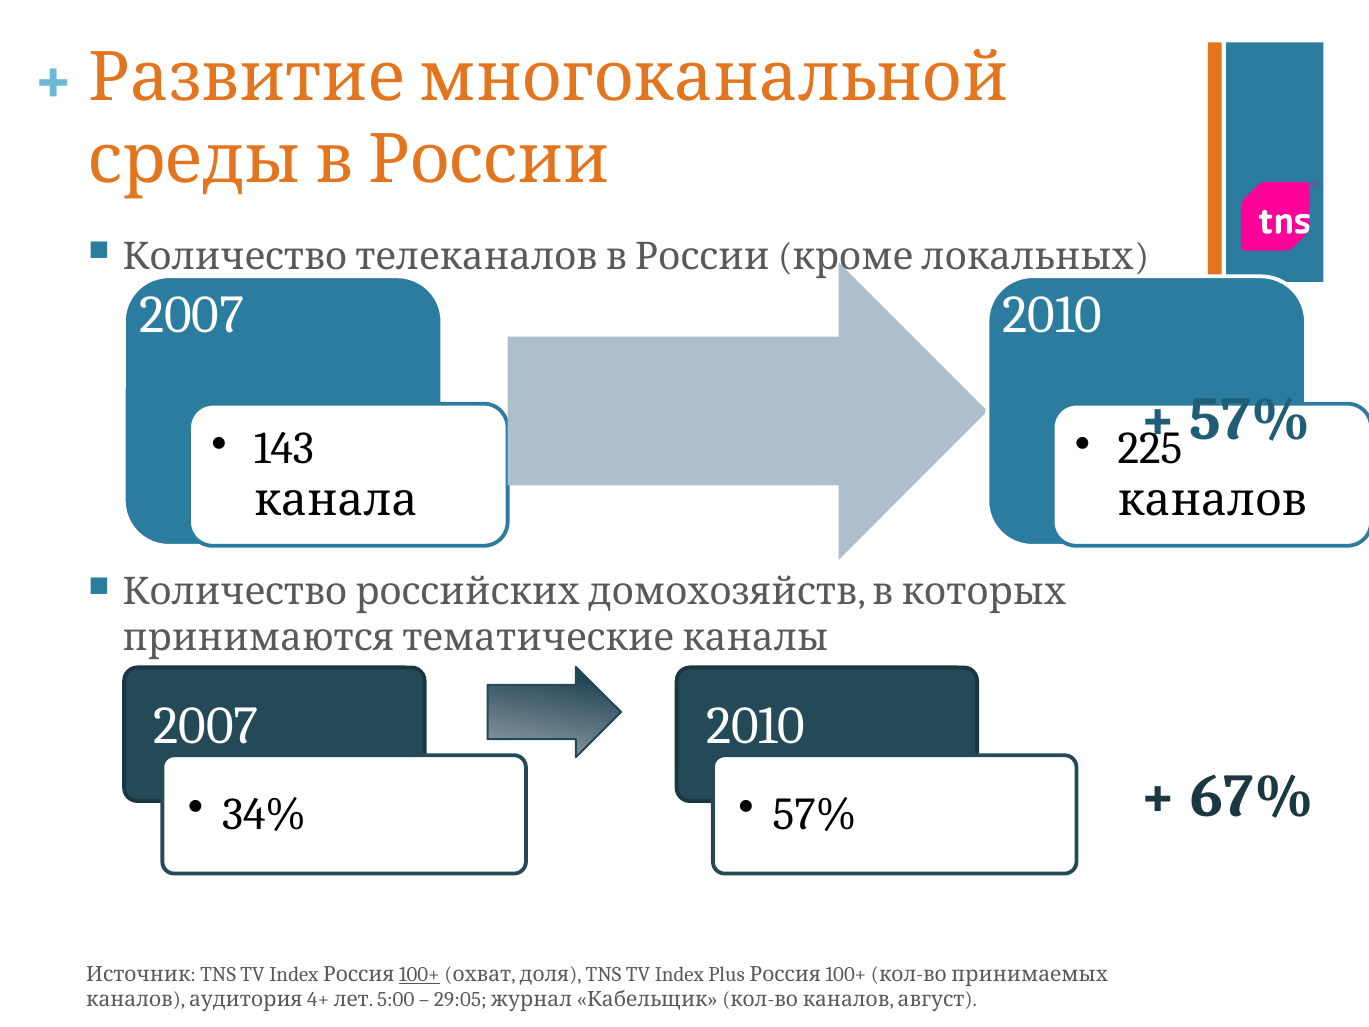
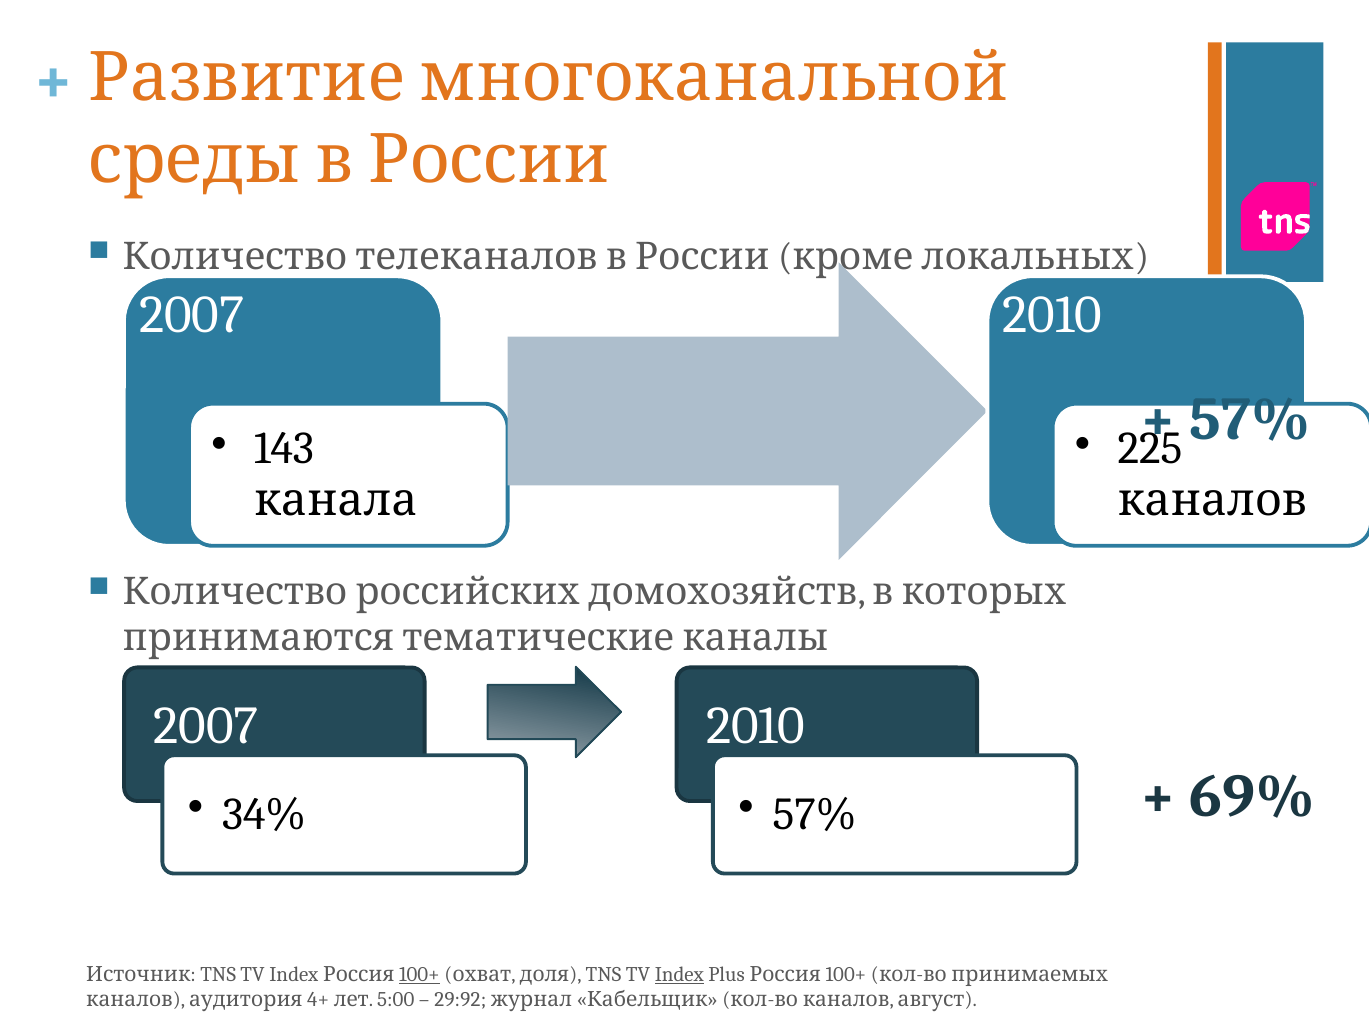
67%: 67% -> 69%
Index at (679, 974) underline: none -> present
29:05: 29:05 -> 29:92
